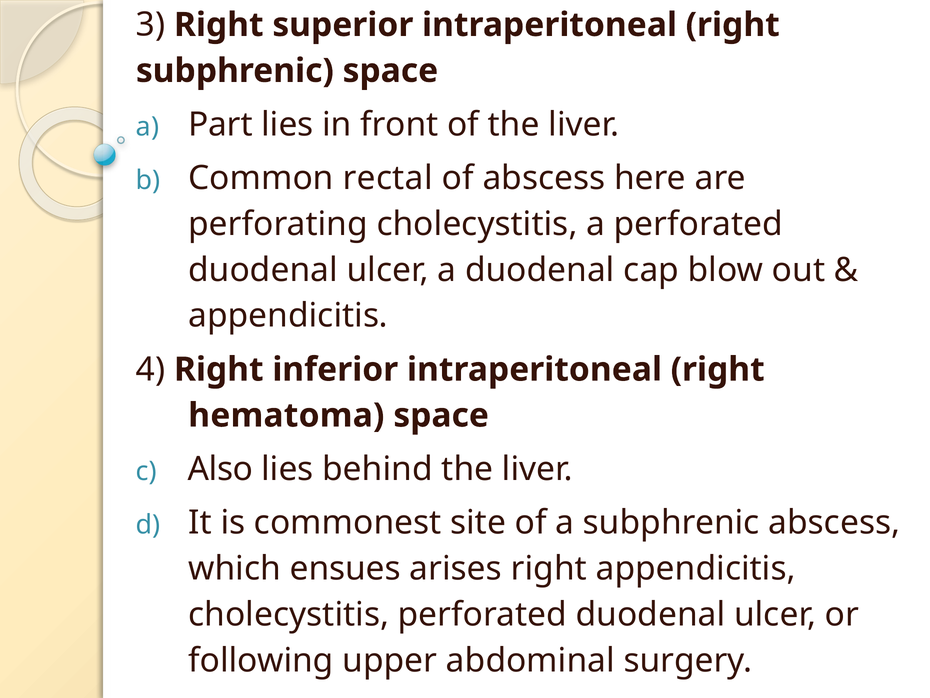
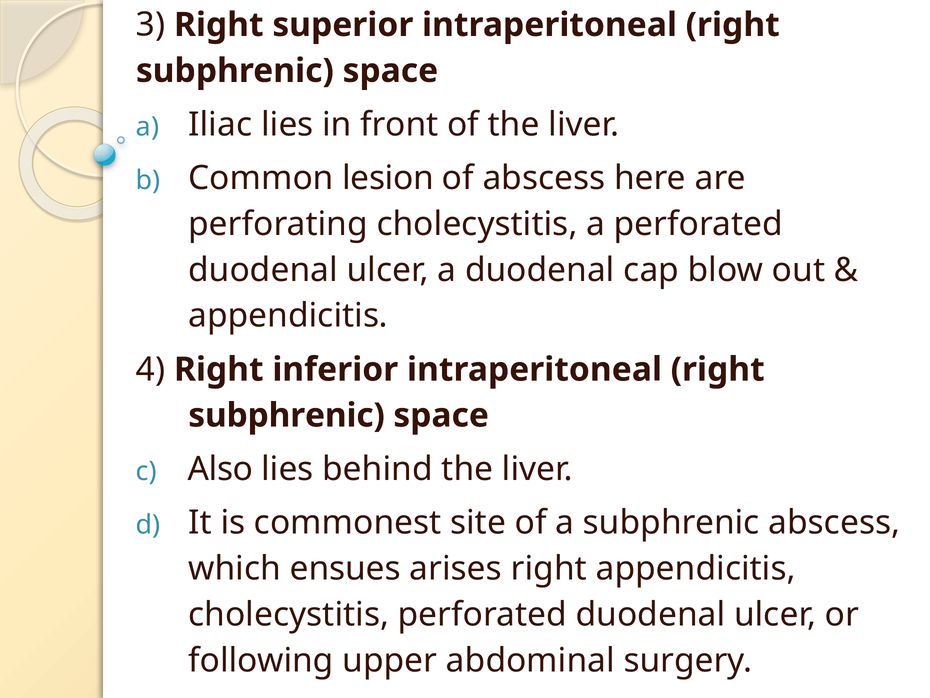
Part: Part -> Iliac
rectal: rectal -> lesion
hematoma at (286, 415): hematoma -> subphrenic
